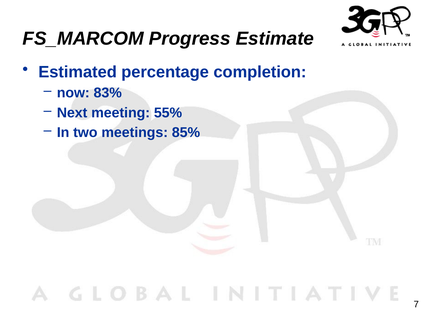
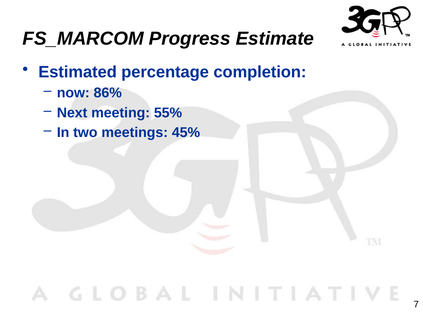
83%: 83% -> 86%
85%: 85% -> 45%
